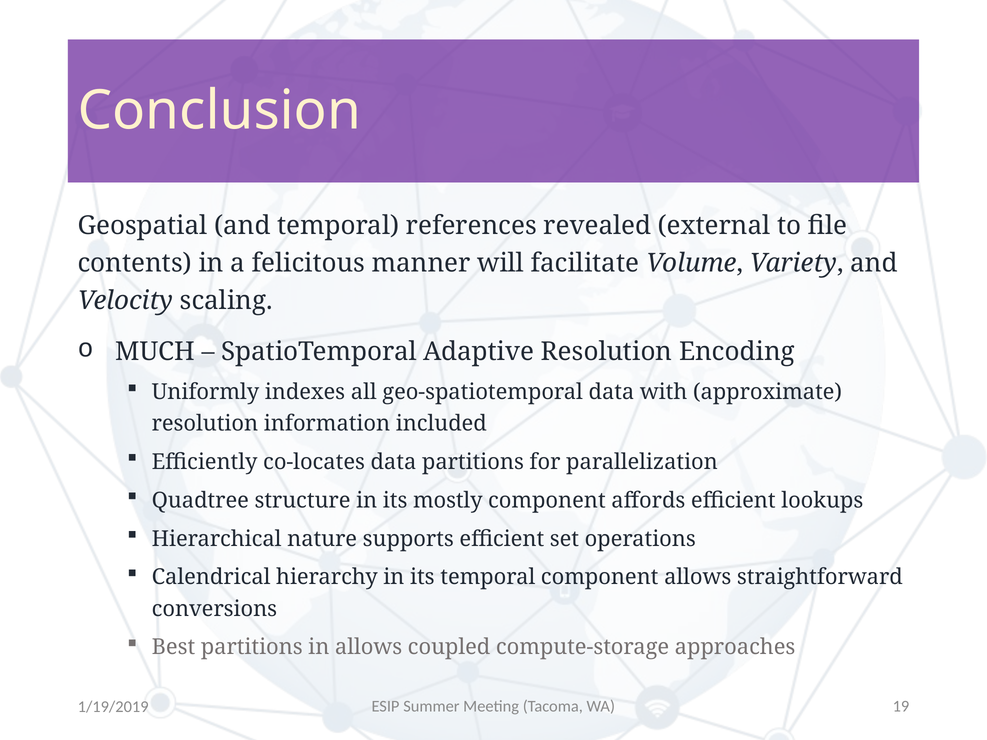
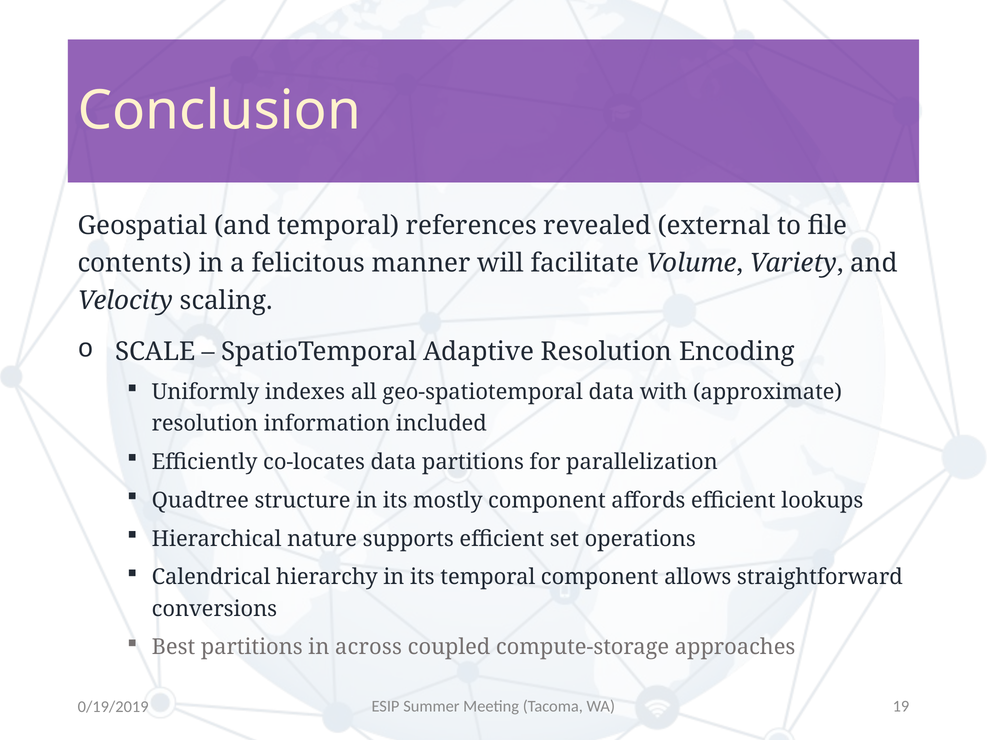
MUCH: MUCH -> SCALE
in allows: allows -> across
1/19/2019: 1/19/2019 -> 0/19/2019
